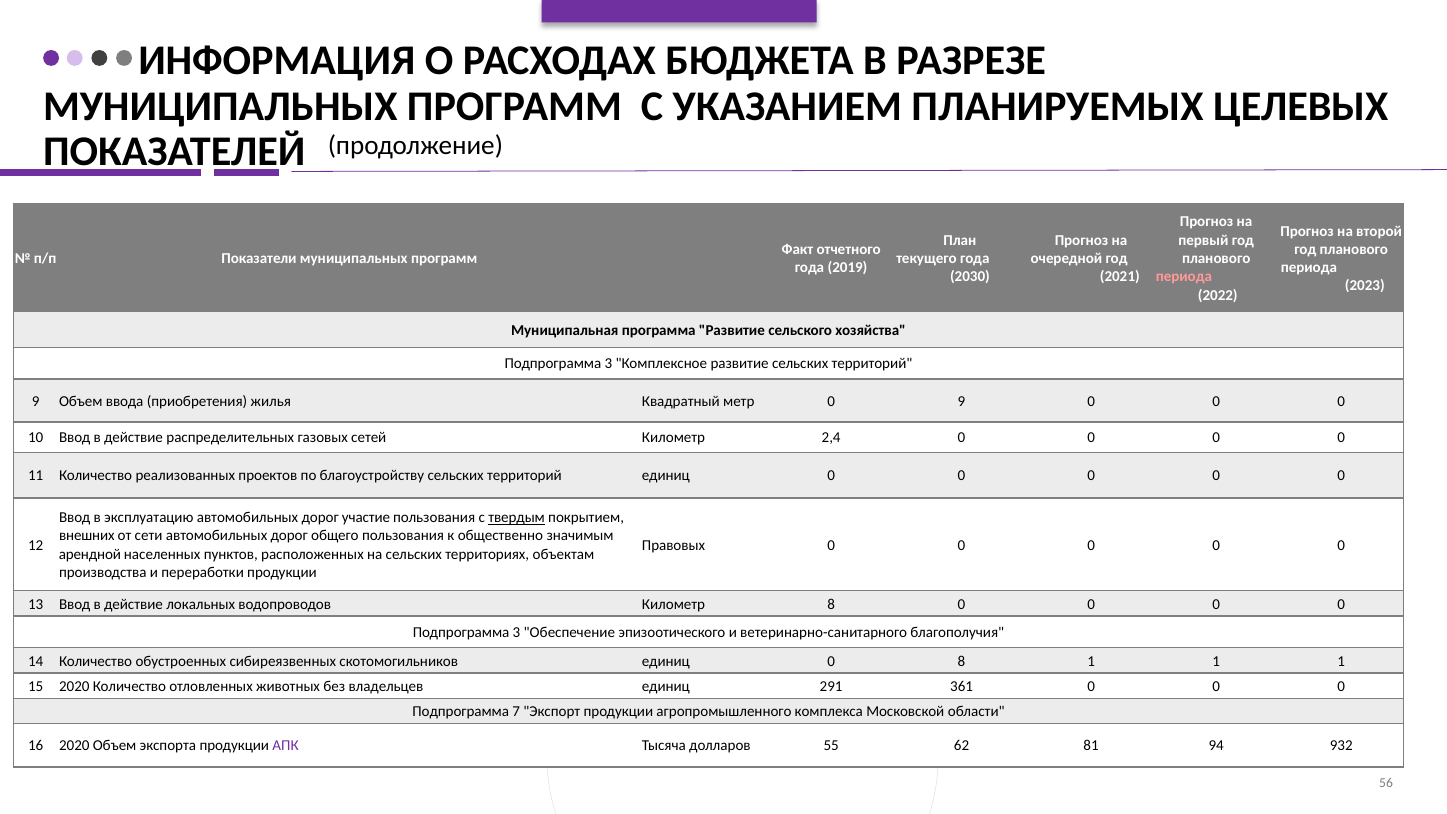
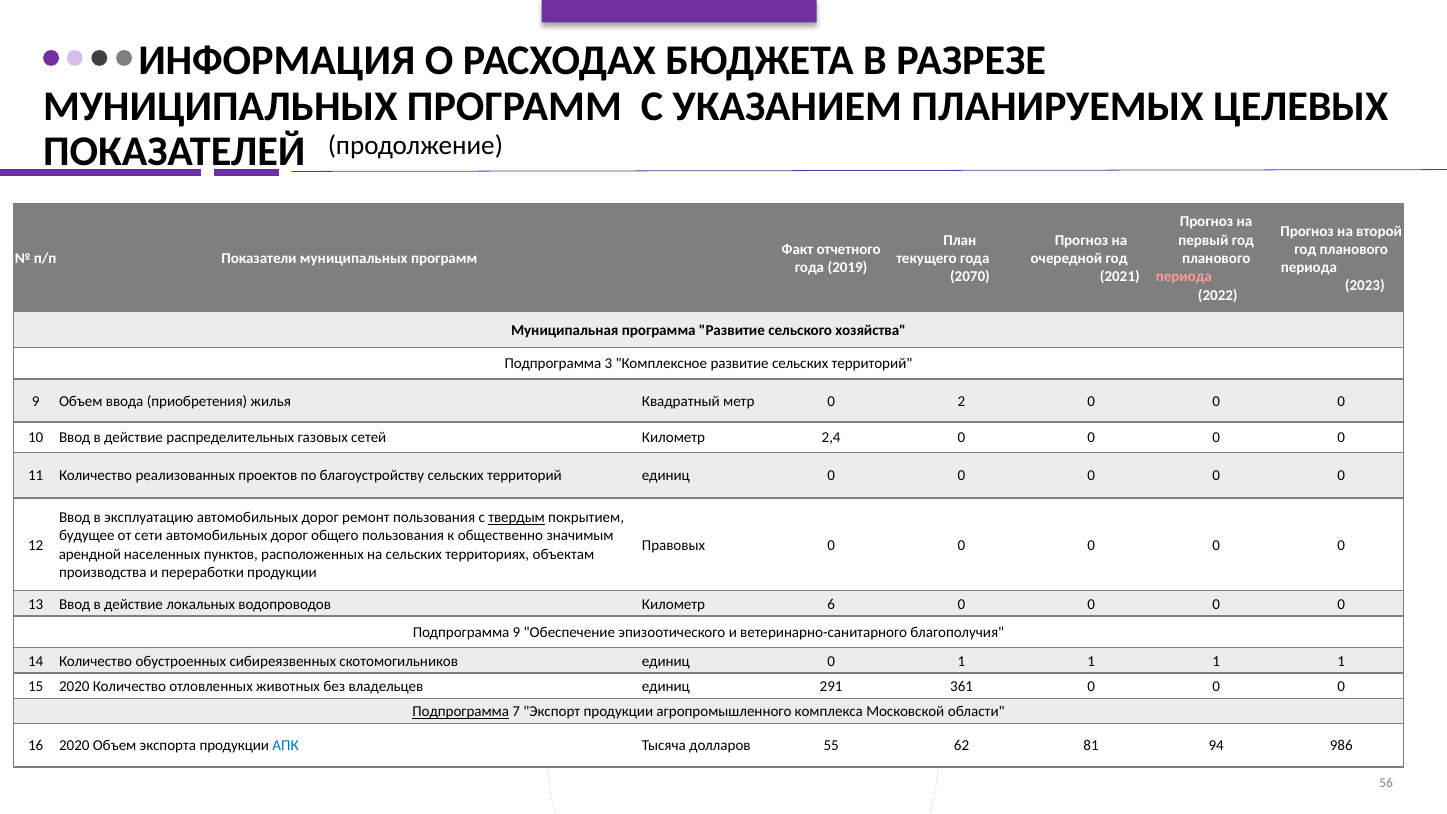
2030: 2030 -> 2070
0 9: 9 -> 2
участие: участие -> ремонт
внешних: внешних -> будущее
Километр 8: 8 -> 6
3 at (517, 633): 3 -> 9
0 8: 8 -> 1
Подпрограмма at (461, 712) underline: none -> present
АПК colour: purple -> blue
932: 932 -> 986
